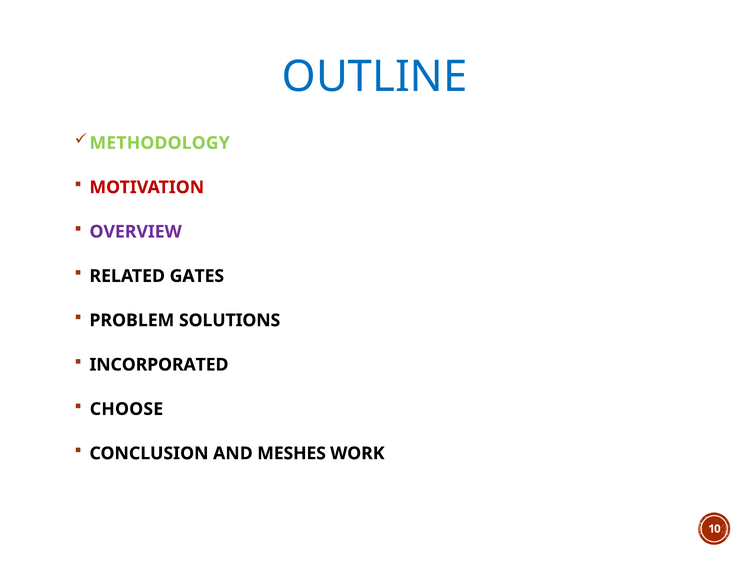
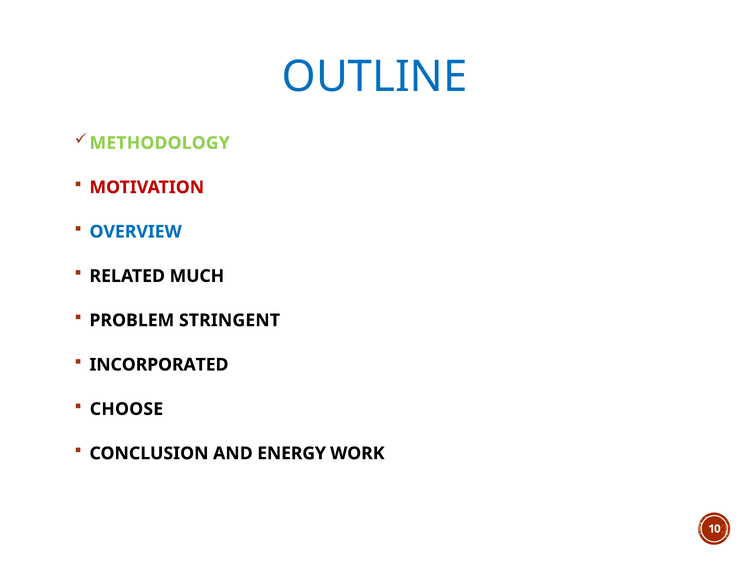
OVERVIEW colour: purple -> blue
GATES: GATES -> MUCH
SOLUTIONS: SOLUTIONS -> STRINGENT
MESHES: MESHES -> ENERGY
